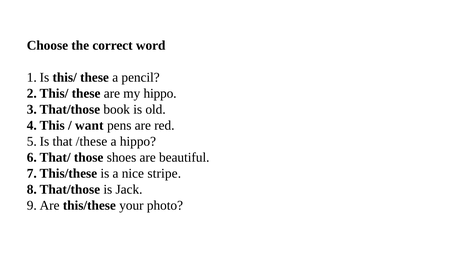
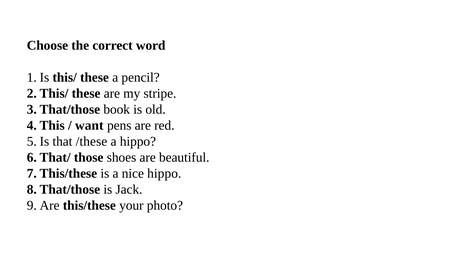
my hippo: hippo -> stripe
nice stripe: stripe -> hippo
